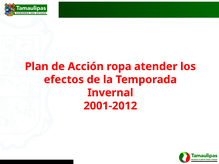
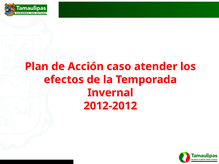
ropa: ropa -> caso
2001-2012: 2001-2012 -> 2012-2012
